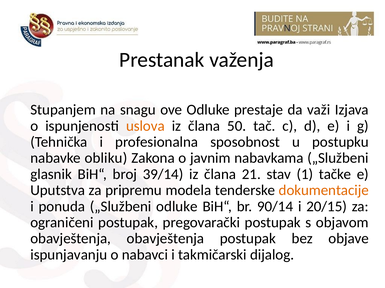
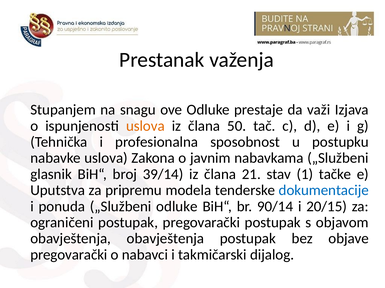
nabavke obliku: obliku -> uslova
dokumentacije colour: orange -> blue
ispunjavanju at (69, 255): ispunjavanju -> pregovarački
